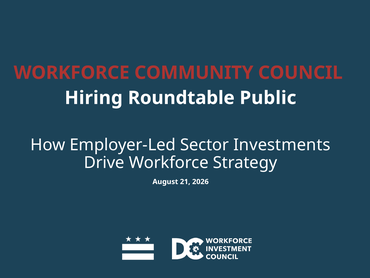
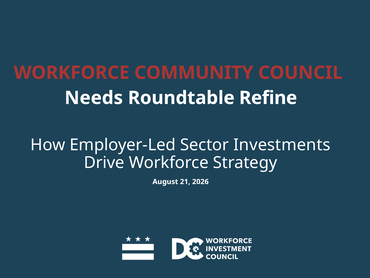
Hiring: Hiring -> Needs
Public: Public -> Refine
